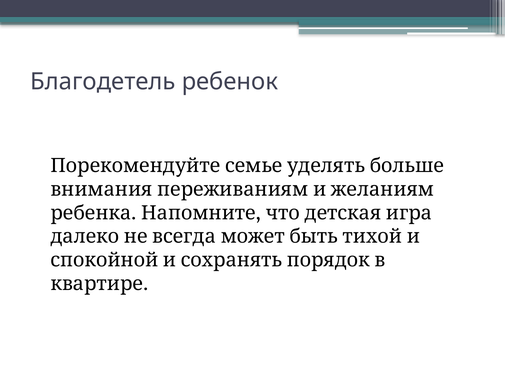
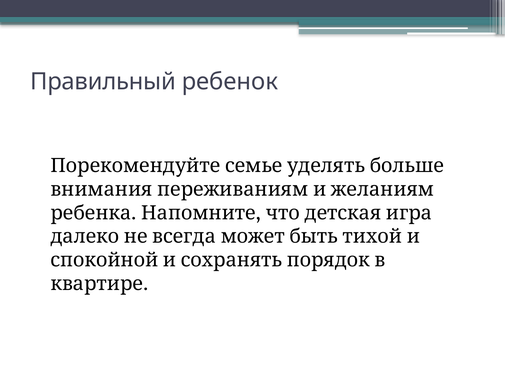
Благодетель: Благодетель -> Правильный
